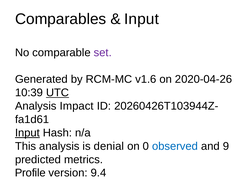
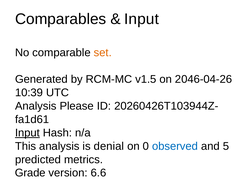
set colour: purple -> orange
v1.6: v1.6 -> v1.5
2020-04-26: 2020-04-26 -> 2046-04-26
UTC underline: present -> none
Impact: Impact -> Please
9: 9 -> 5
Profile: Profile -> Grade
9.4: 9.4 -> 6.6
